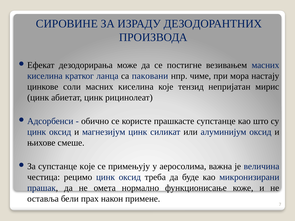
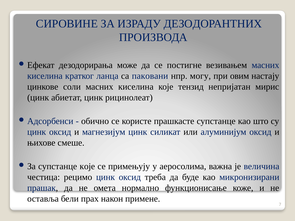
чиме: чиме -> могу
мора: мора -> овим
